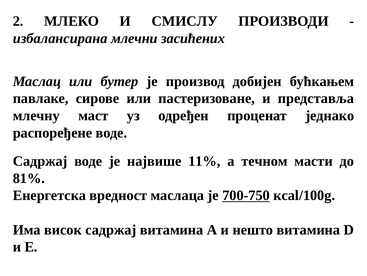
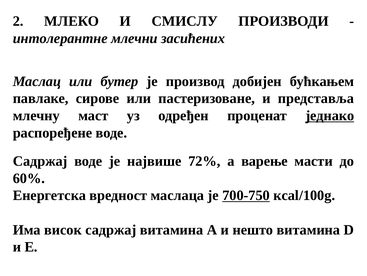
избалансирана: избалансирана -> интолерантне
једнако underline: none -> present
11%: 11% -> 72%
течном: течном -> варење
81%: 81% -> 60%
